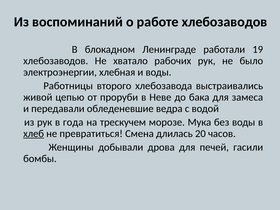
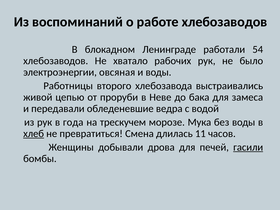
19: 19 -> 54
хлебная: хлебная -> овсяная
20: 20 -> 11
гасили underline: none -> present
